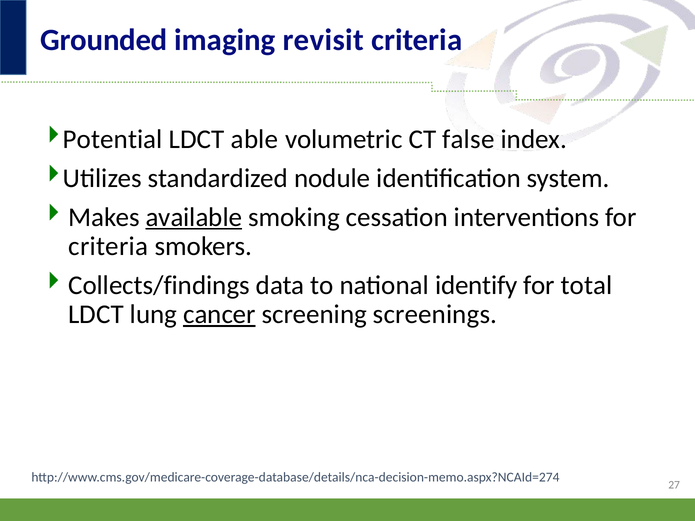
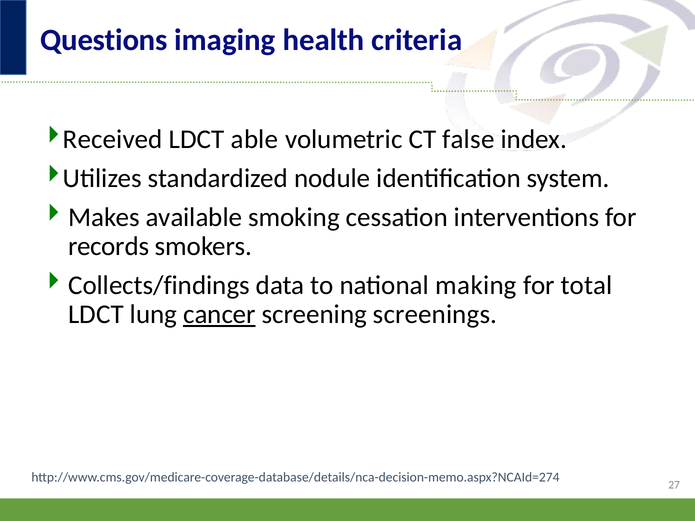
Grounded: Grounded -> Questions
revisit: revisit -> health
Potential: Potential -> Received
available underline: present -> none
criteria at (108, 246): criteria -> records
identify: identify -> making
